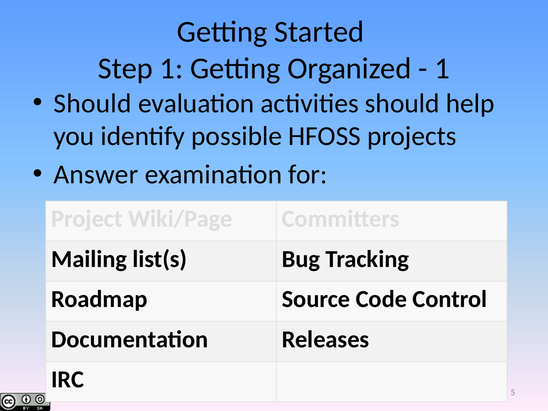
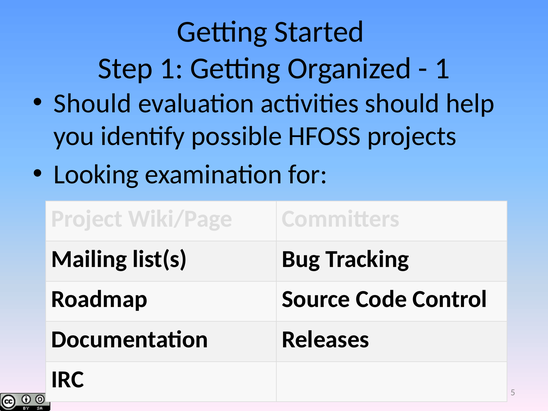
Answer: Answer -> Looking
